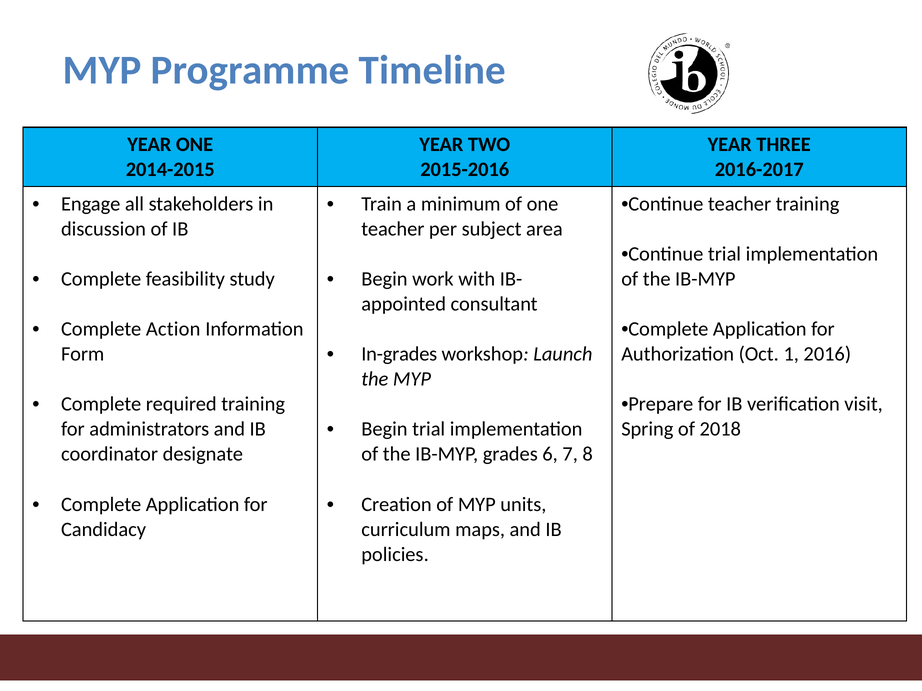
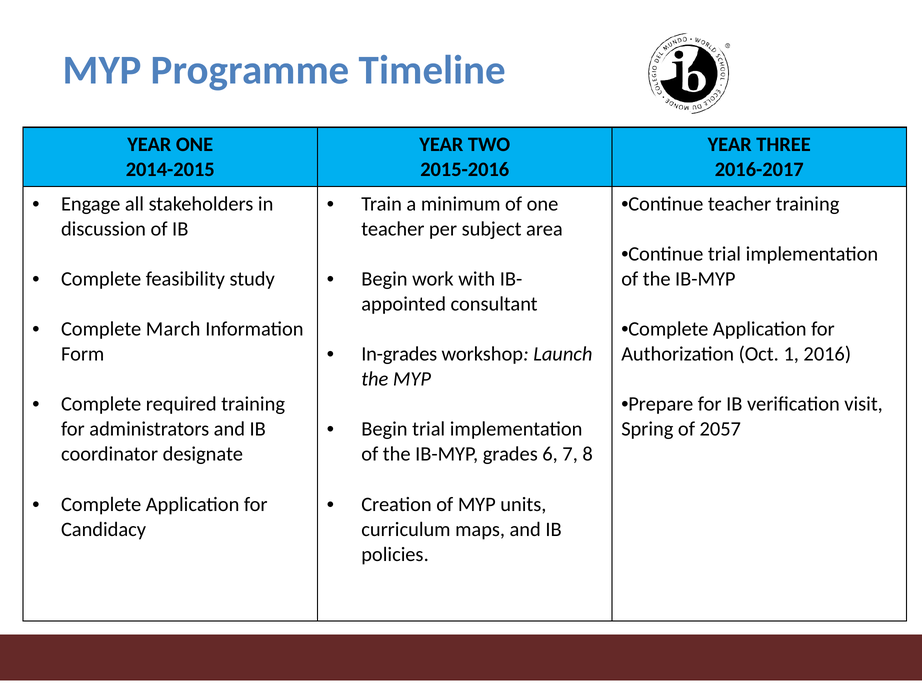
Action: Action -> March
2018: 2018 -> 2057
